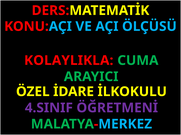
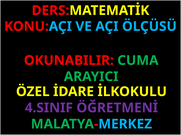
KOLAYLIKLA: KOLAYLIKLA -> OKUNABILIR
